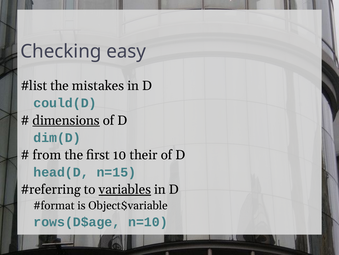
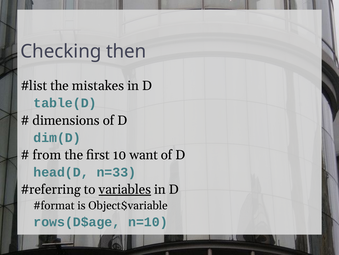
easy: easy -> then
could(D: could(D -> table(D
dimensions underline: present -> none
their: their -> want
n=15: n=15 -> n=33
